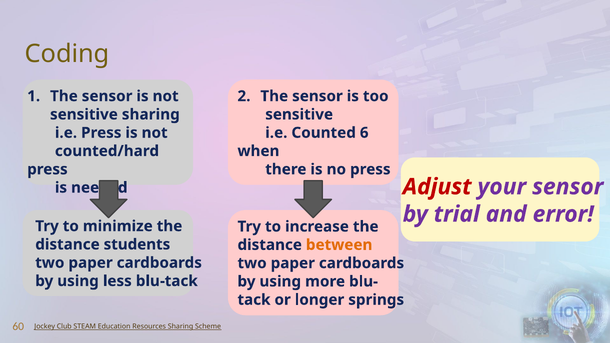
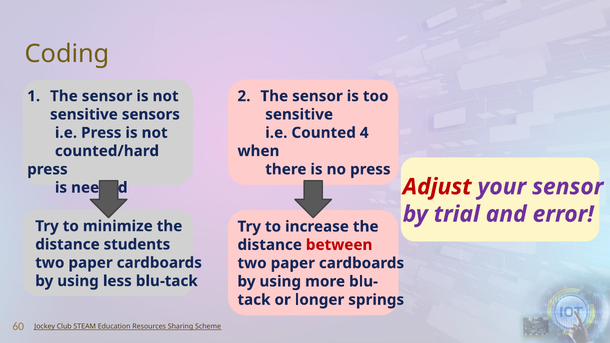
sensitive sharing: sharing -> sensors
6: 6 -> 4
between colour: orange -> red
